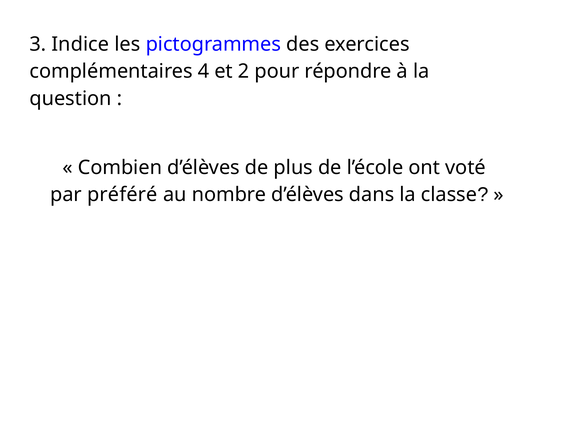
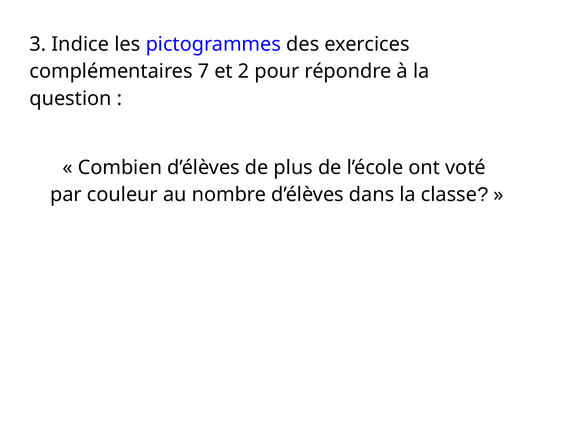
4: 4 -> 7
préféré: préféré -> couleur
